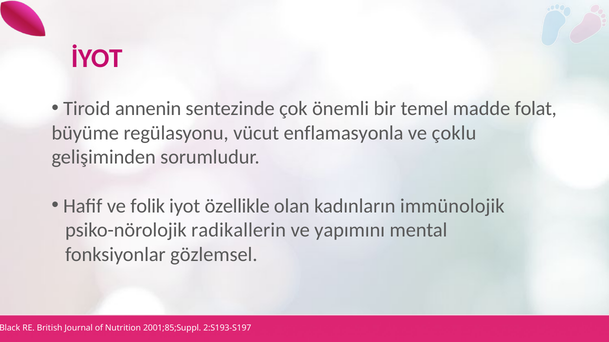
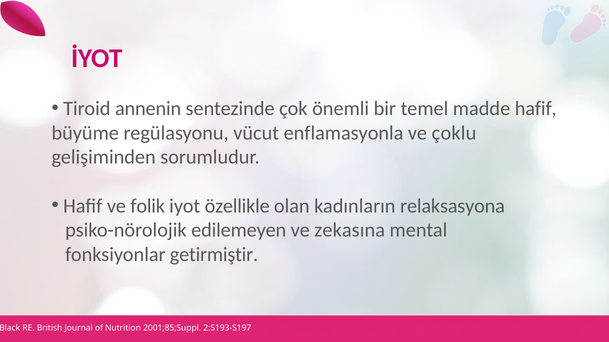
madde folat: folat -> hafif
immünolojik: immünolojik -> relaksasyona
radikallerin: radikallerin -> edilemeyen
yapımını: yapımını -> zekasına
gözlemsel: gözlemsel -> getirmiştir
